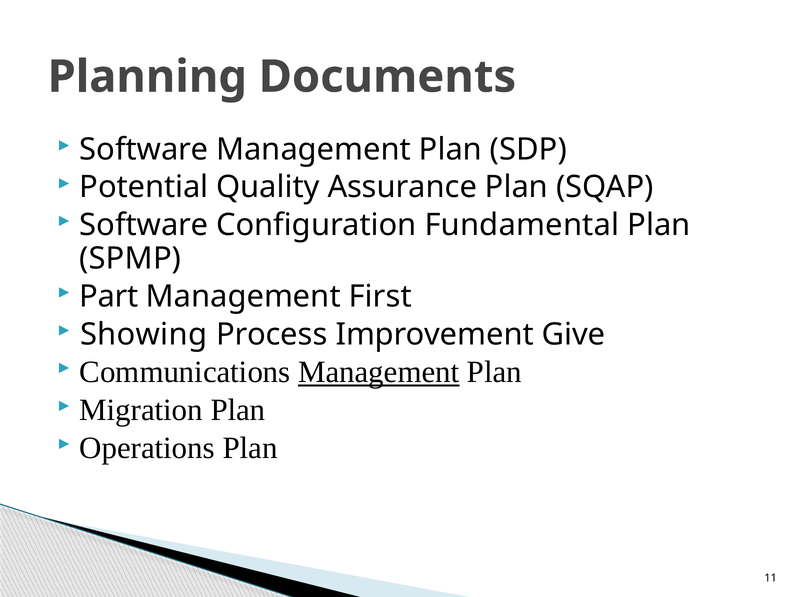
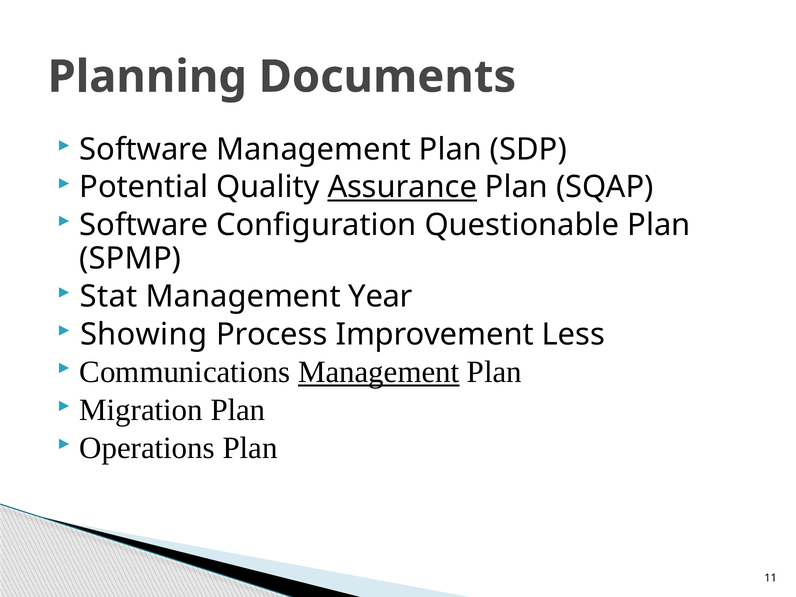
Assurance underline: none -> present
Fundamental: Fundamental -> Questionable
Part: Part -> Stat
First: First -> Year
Give: Give -> Less
